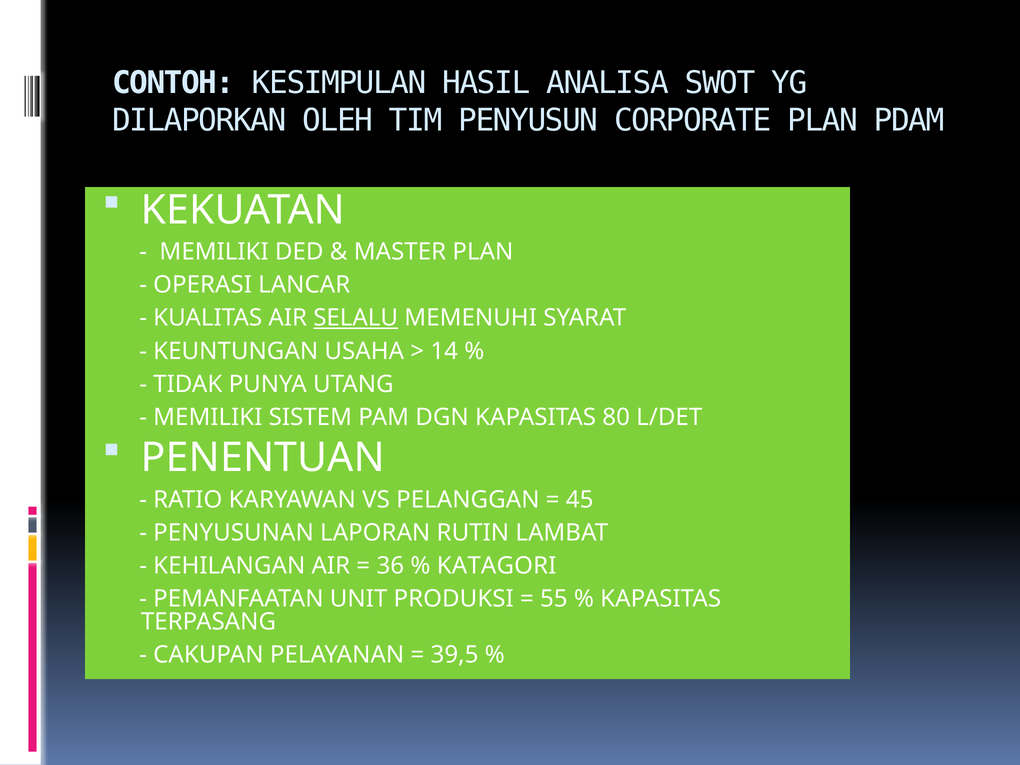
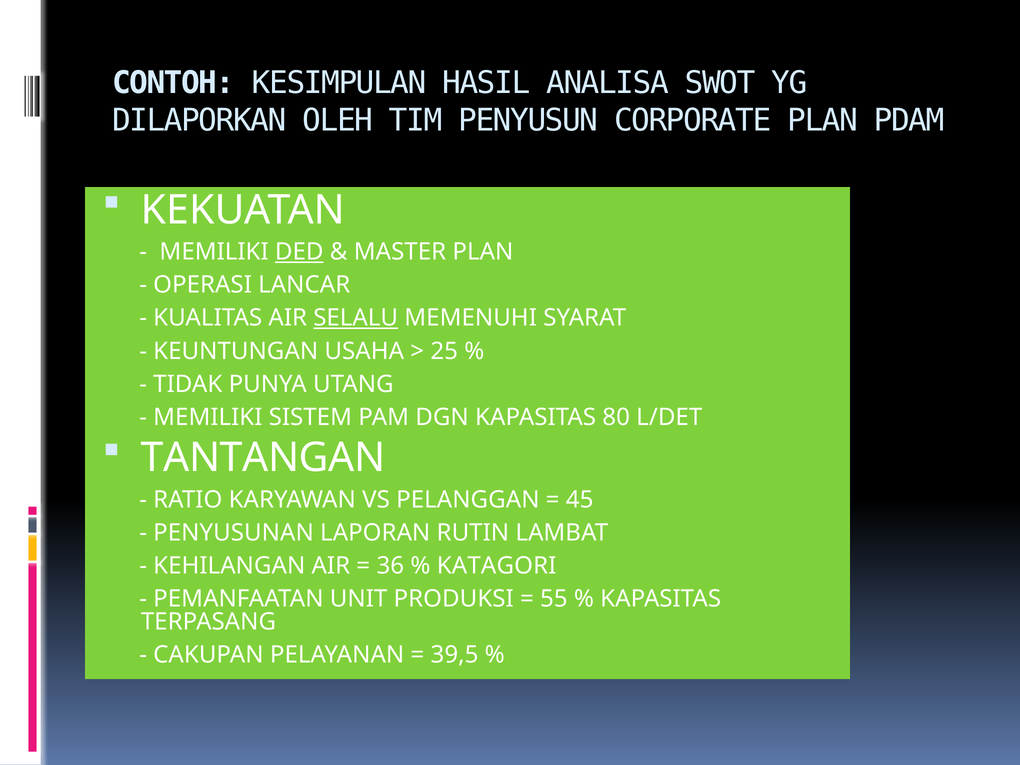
DED underline: none -> present
14: 14 -> 25
PENENTUAN: PENENTUAN -> TANTANGAN
